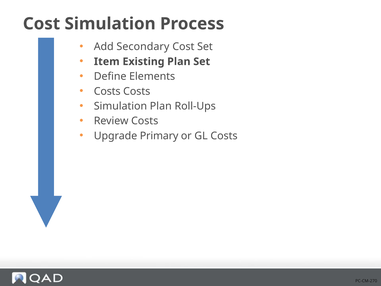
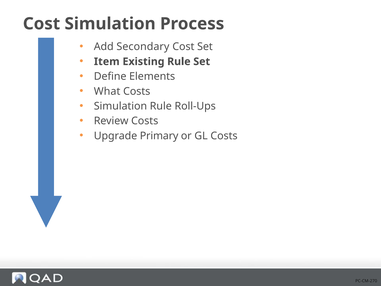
Existing Plan: Plan -> Rule
Costs at (107, 91): Costs -> What
Simulation Plan: Plan -> Rule
